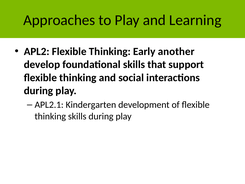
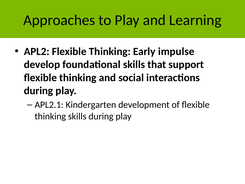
another: another -> impulse
